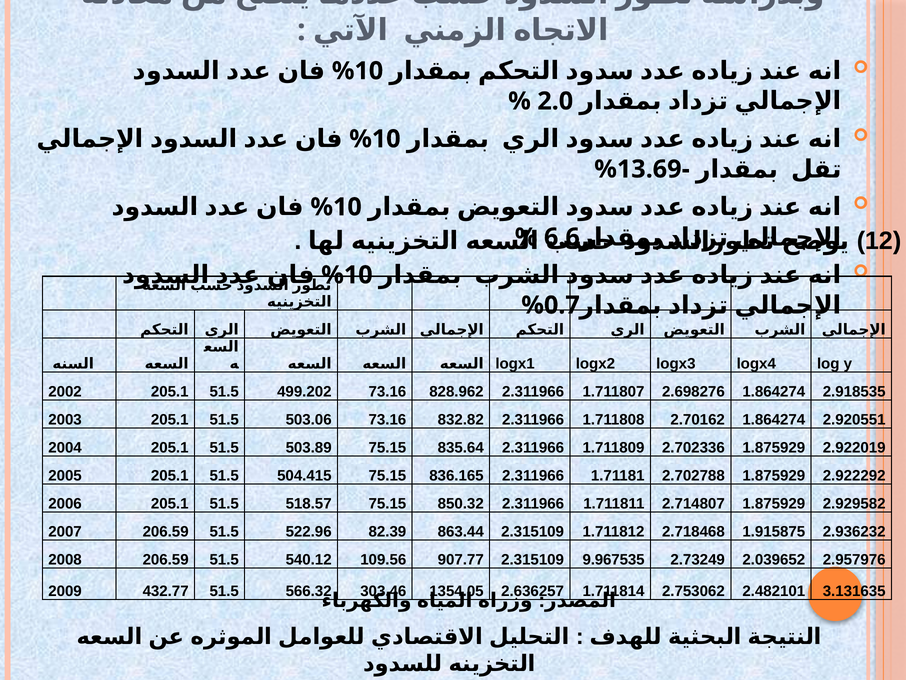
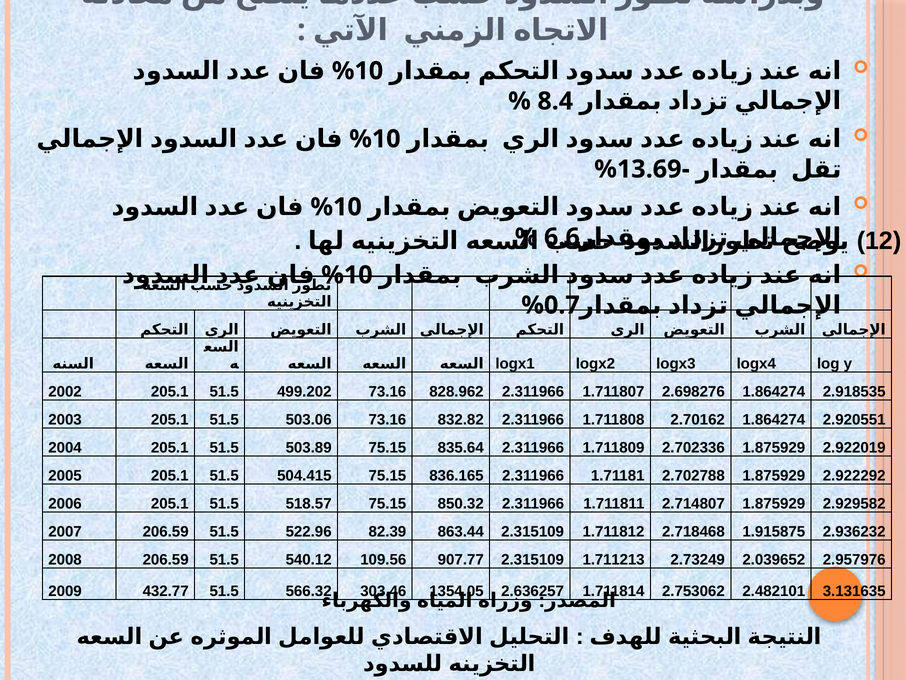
2.0: 2.0 -> 8.4
9.967535: 9.967535 -> 1.711213
